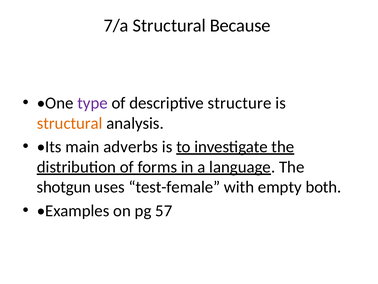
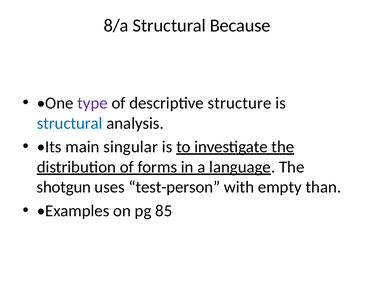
7/a: 7/a -> 8/a
structural at (70, 123) colour: orange -> blue
adverbs: adverbs -> singular
test-female: test-female -> test-person
both: both -> than
57: 57 -> 85
